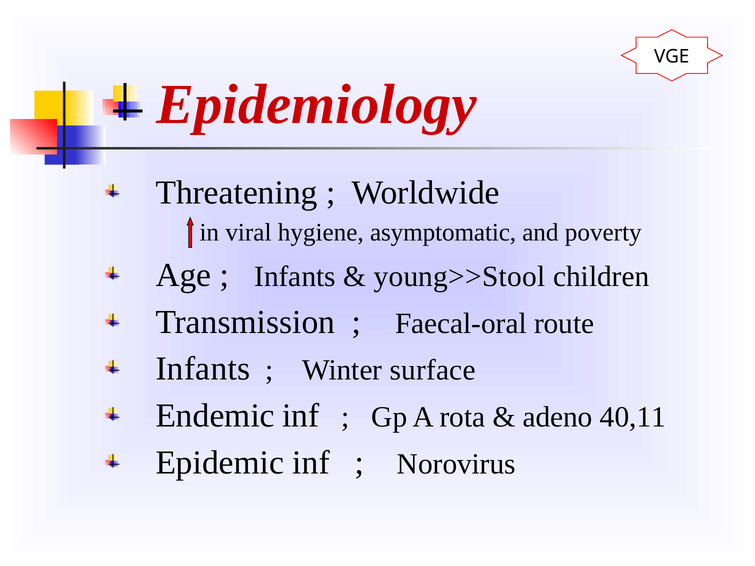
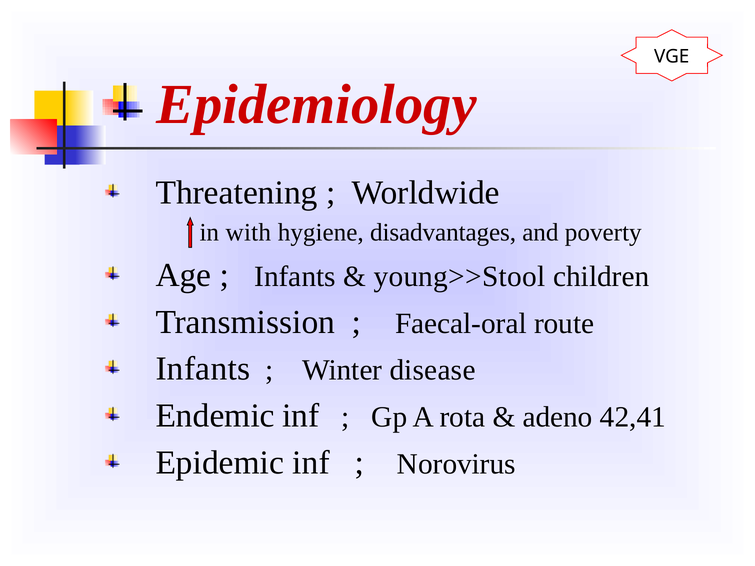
viral: viral -> with
asymptomatic: asymptomatic -> disadvantages
surface: surface -> disease
40,11: 40,11 -> 42,41
